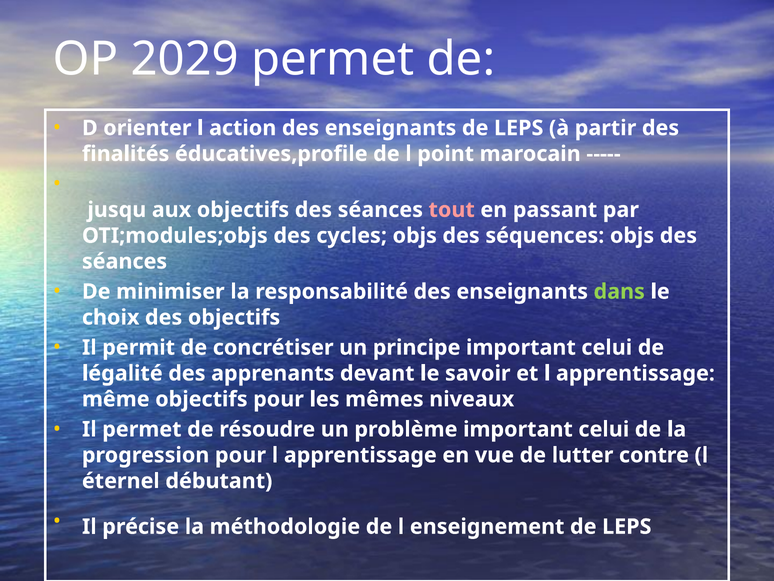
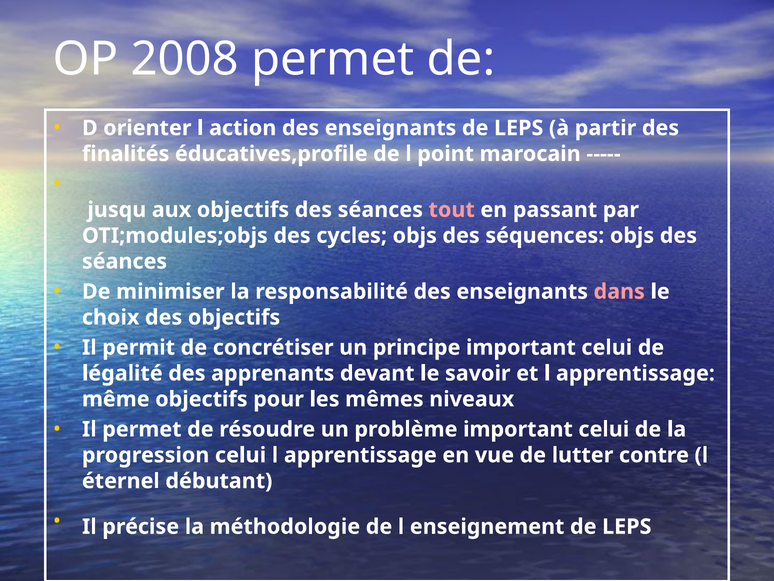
2029: 2029 -> 2008
dans colour: light green -> pink
progression pour: pour -> celui
